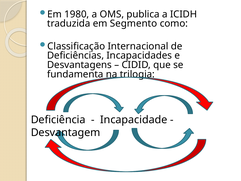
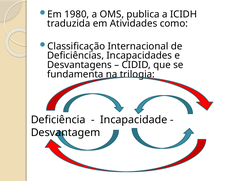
Segmento: Segmento -> Atividades
